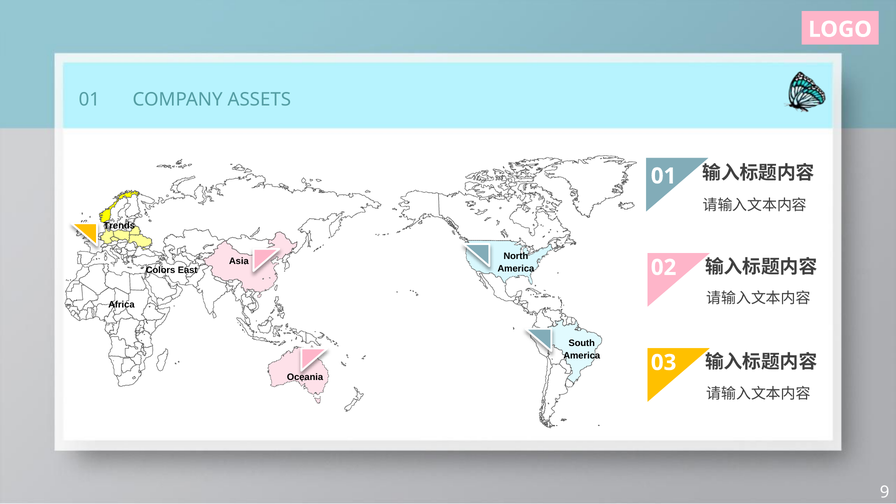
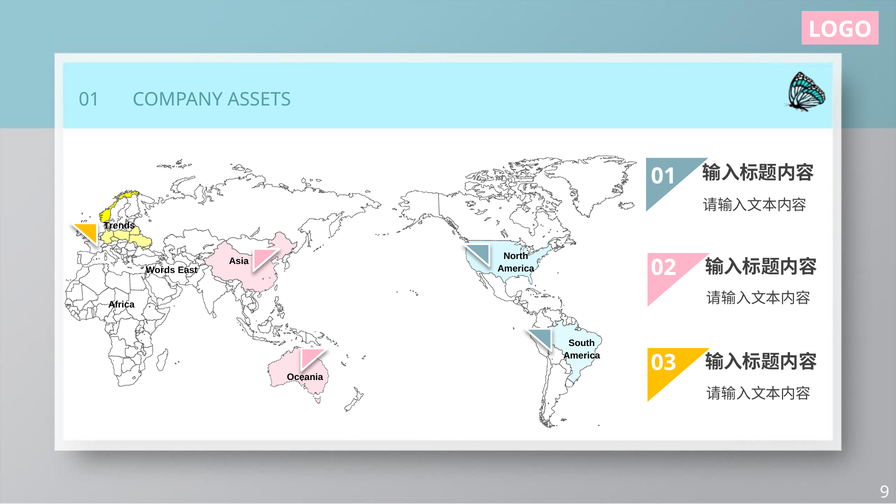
Colors: Colors -> Words
